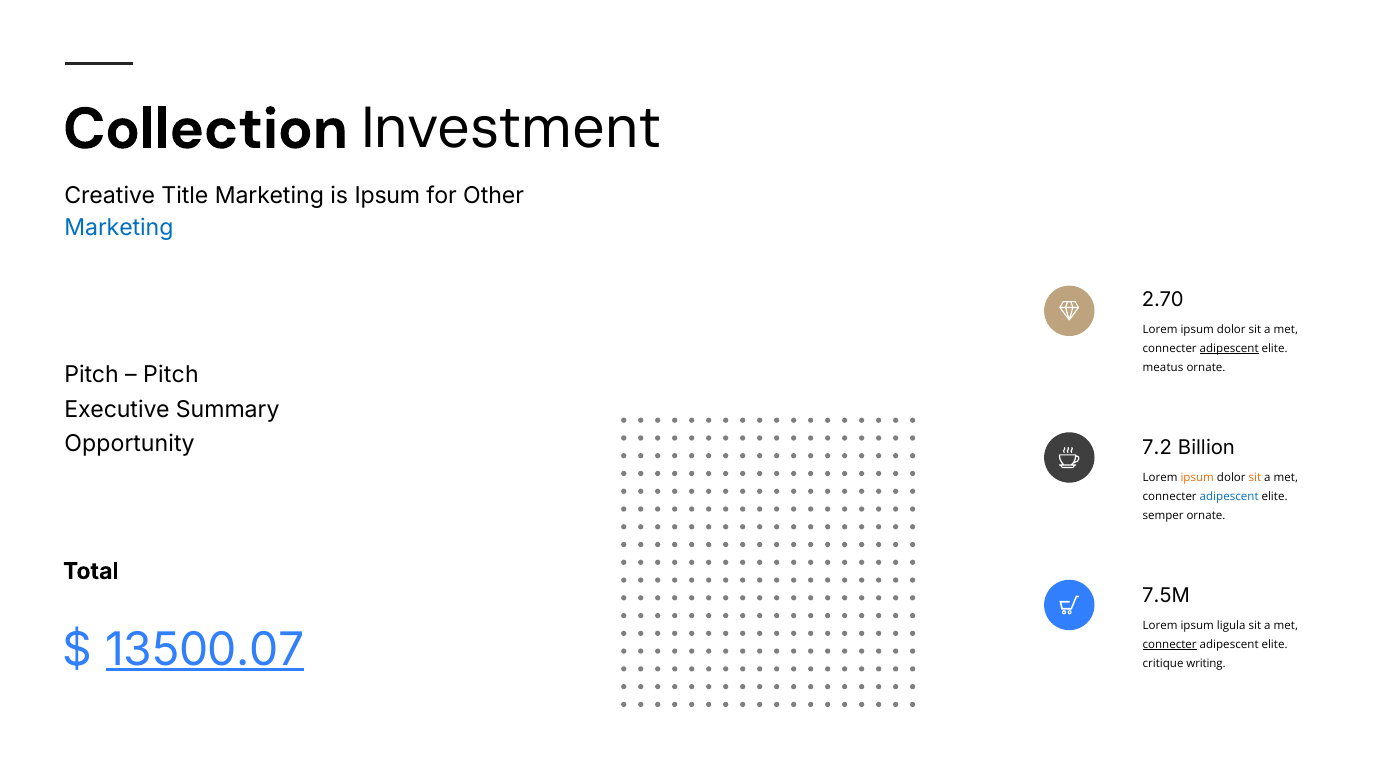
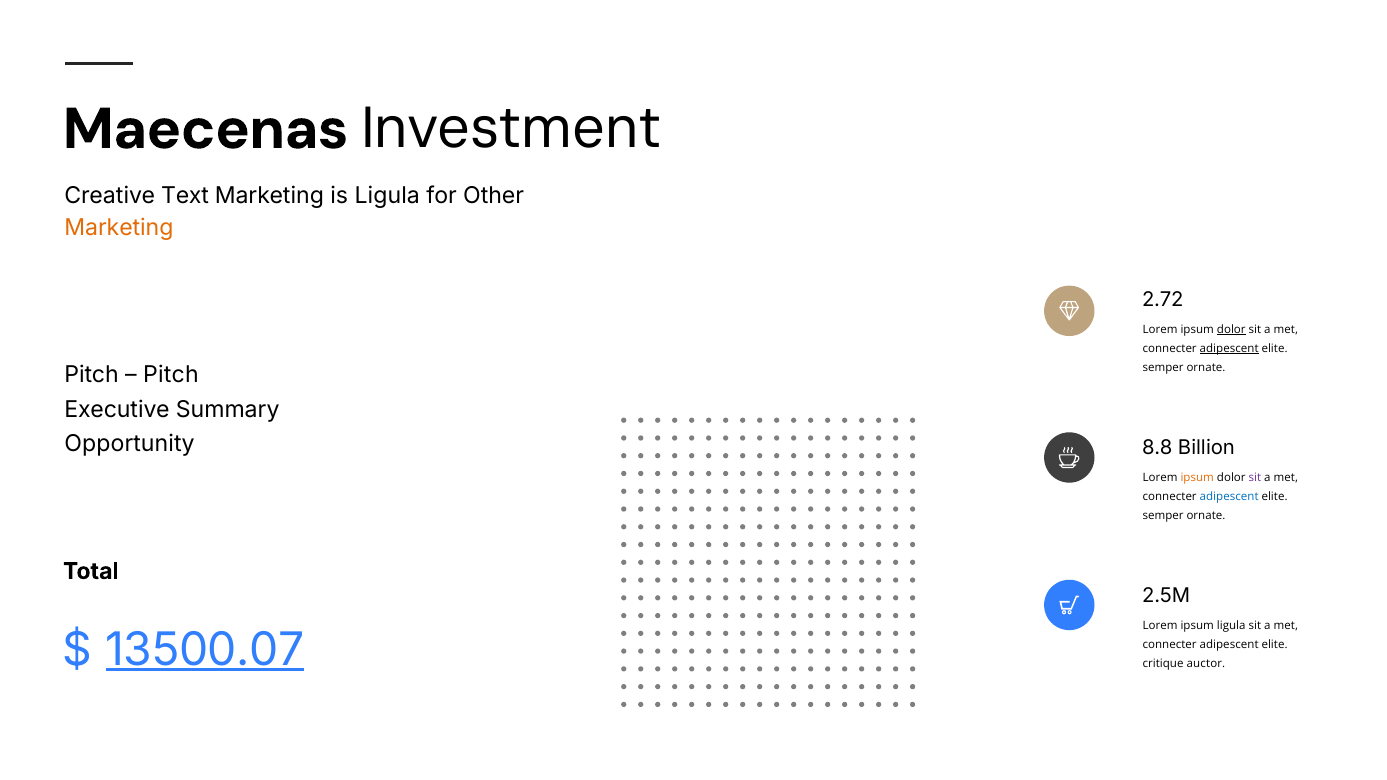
Collection: Collection -> Maecenas
Title: Title -> Text
is Ipsum: Ipsum -> Ligula
Marketing at (119, 228) colour: blue -> orange
2.70: 2.70 -> 2.72
dolor at (1231, 330) underline: none -> present
meatus at (1163, 368): meatus -> semper
7.2: 7.2 -> 8.8
sit at (1255, 478) colour: orange -> purple
7.5M: 7.5M -> 2.5M
connecter at (1170, 645) underline: present -> none
writing: writing -> auctor
